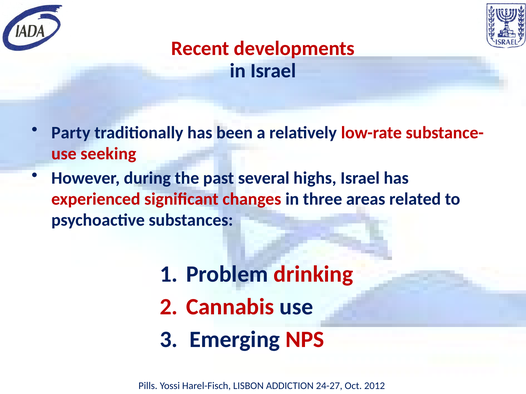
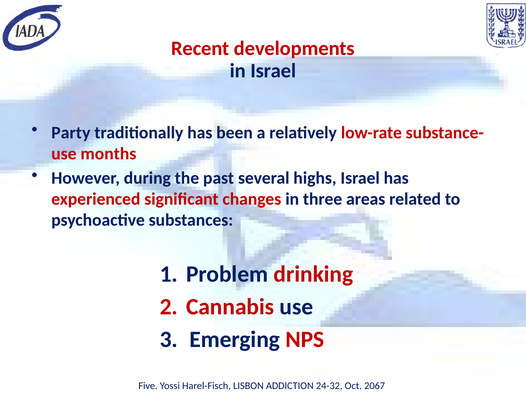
seeking: seeking -> months
Pills: Pills -> Five
24-27: 24-27 -> 24-32
2012: 2012 -> 2067
